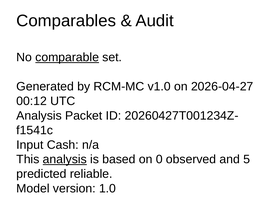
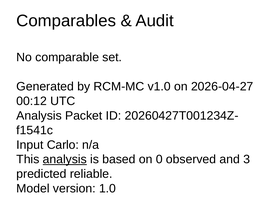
comparable underline: present -> none
Cash: Cash -> Carlo
5: 5 -> 3
